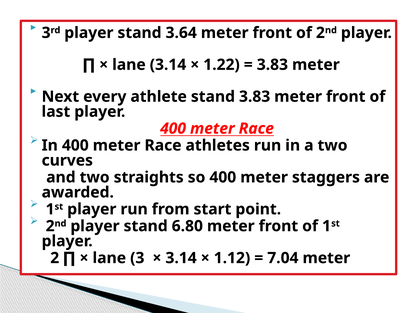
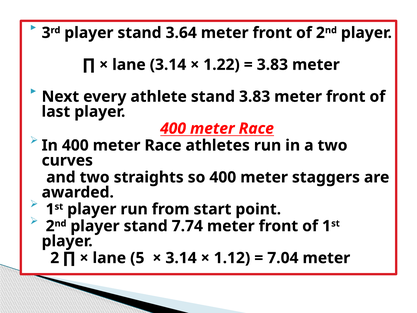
6.80: 6.80 -> 7.74
lane 3: 3 -> 5
